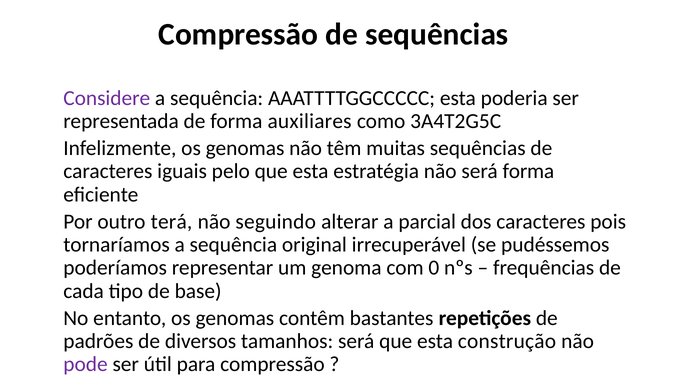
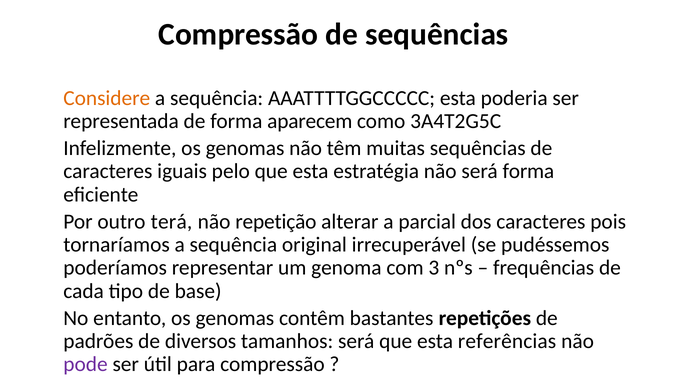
Considere colour: purple -> orange
auxiliares: auxiliares -> aparecem
seguindo: seguindo -> repetição
0: 0 -> 3
construção: construção -> referências
